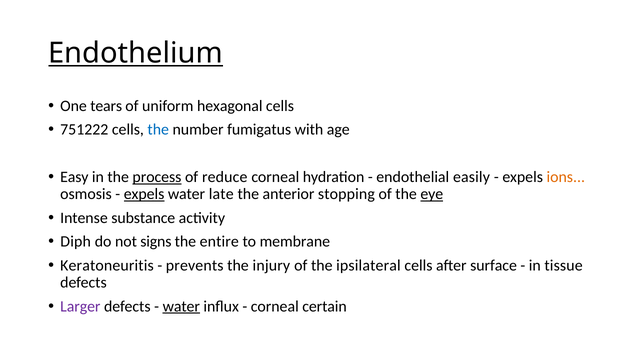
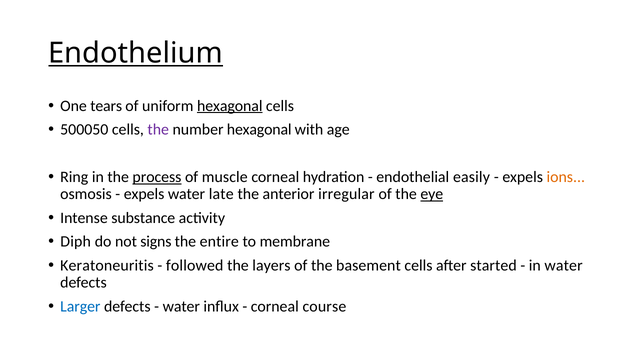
hexagonal at (230, 106) underline: none -> present
751222: 751222 -> 500050
the at (158, 129) colour: blue -> purple
number fumigatus: fumigatus -> hexagonal
Easy: Easy -> Ring
reduce: reduce -> muscle
expels at (144, 194) underline: present -> none
stopping: stopping -> irregular
prevents: prevents -> followed
injury: injury -> layers
ipsilateral: ipsilateral -> basement
surface: surface -> started
in tissue: tissue -> water
Larger colour: purple -> blue
water at (181, 306) underline: present -> none
certain: certain -> course
